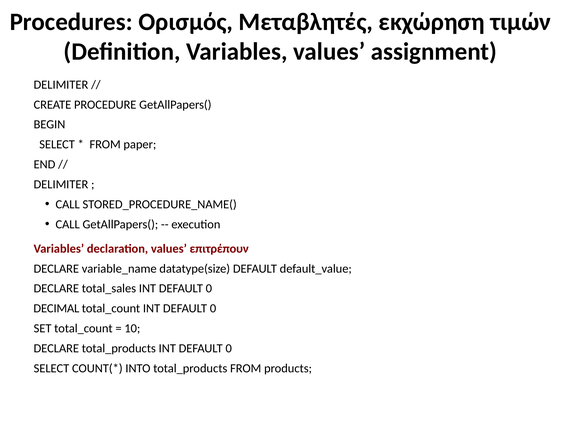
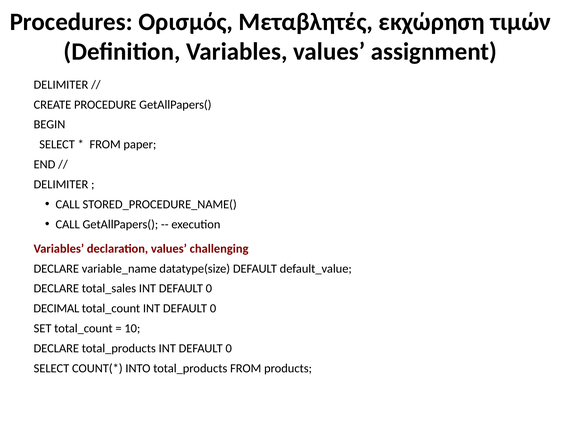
επιτρέπουν: επιτρέπουν -> challenging
